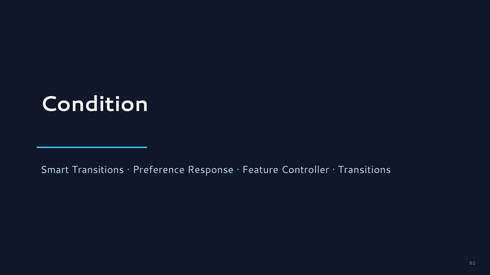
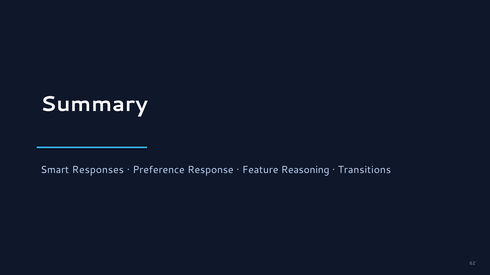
Condition: Condition -> Summary
Smart Transitions: Transitions -> Responses
Controller: Controller -> Reasoning
